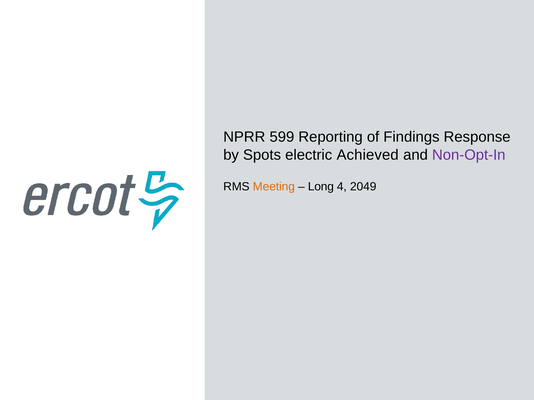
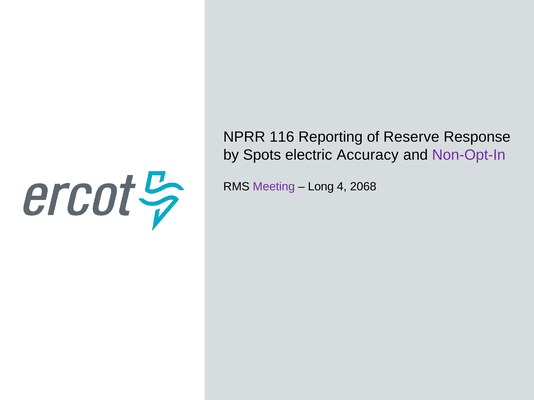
599: 599 -> 116
Findings: Findings -> Reserve
Achieved: Achieved -> Accuracy
Meeting colour: orange -> purple
2049: 2049 -> 2068
